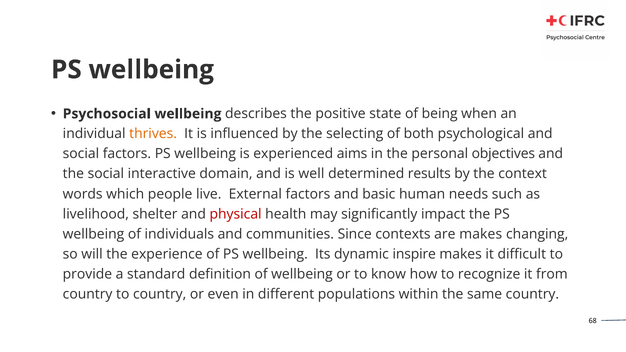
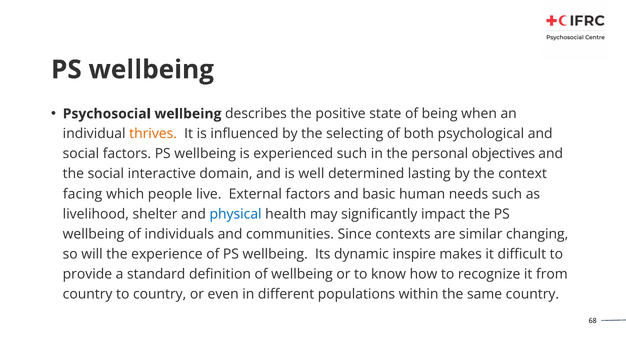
experienced aims: aims -> such
results: results -> lasting
words: words -> facing
physical colour: red -> blue
are makes: makes -> similar
